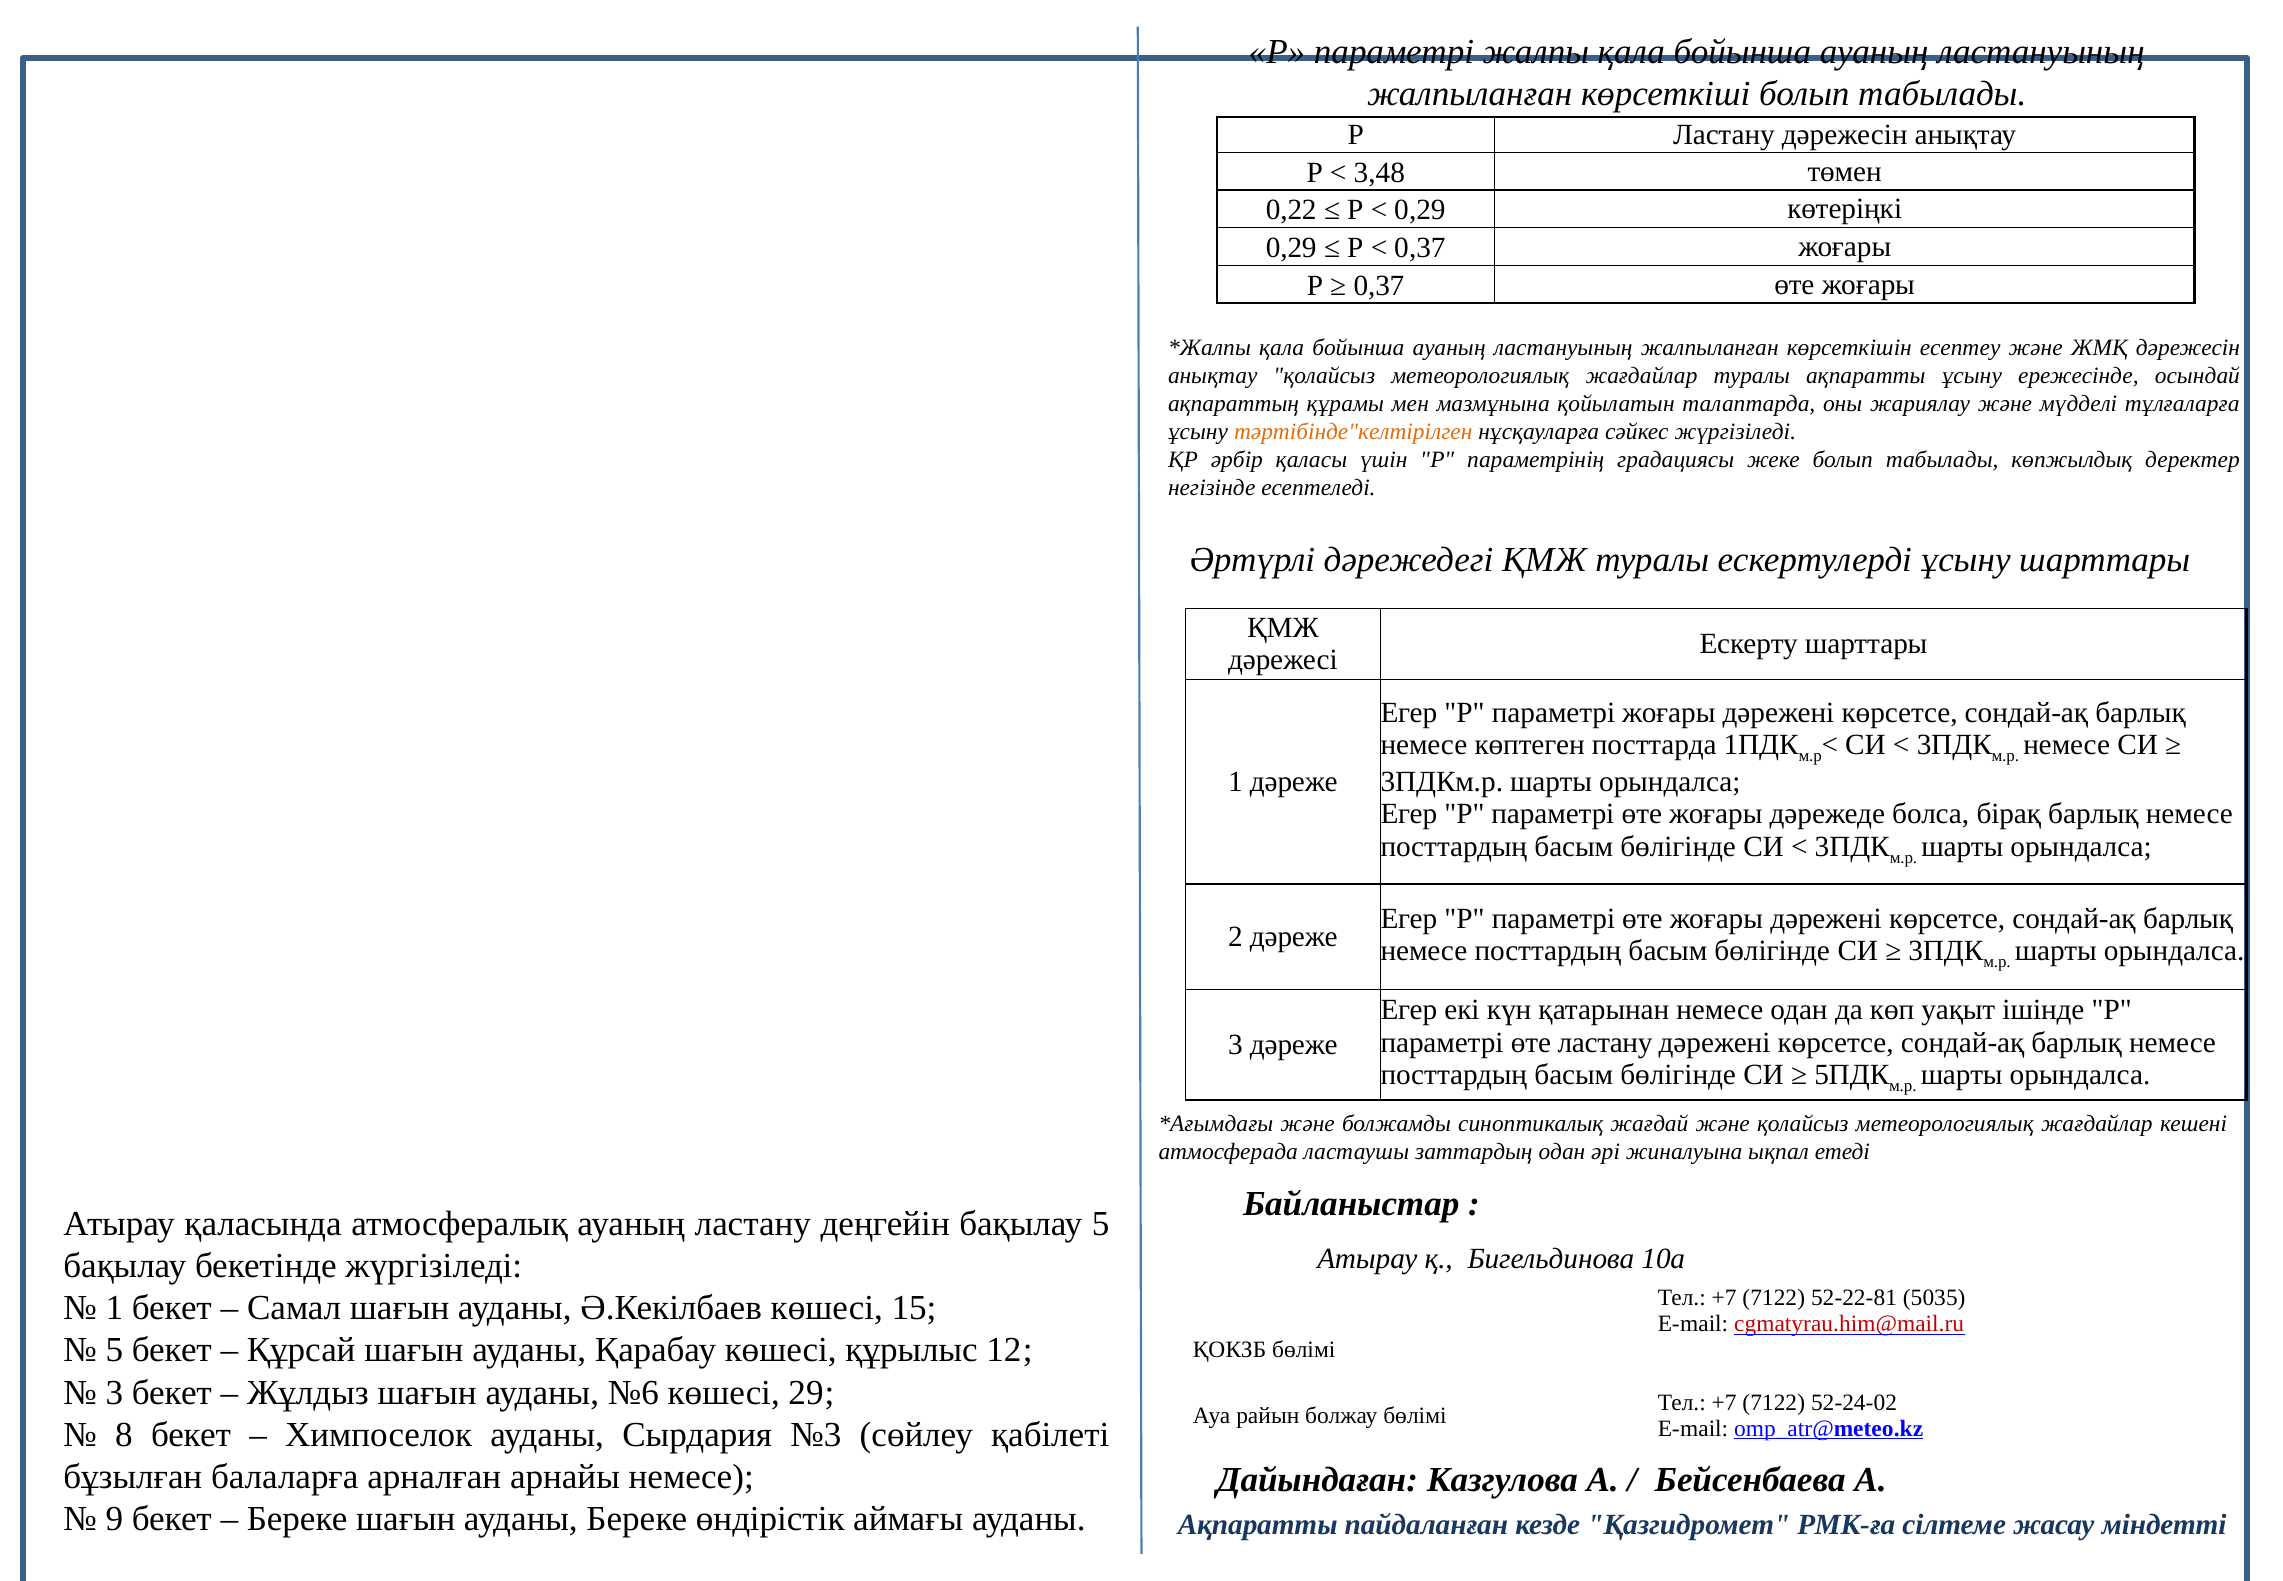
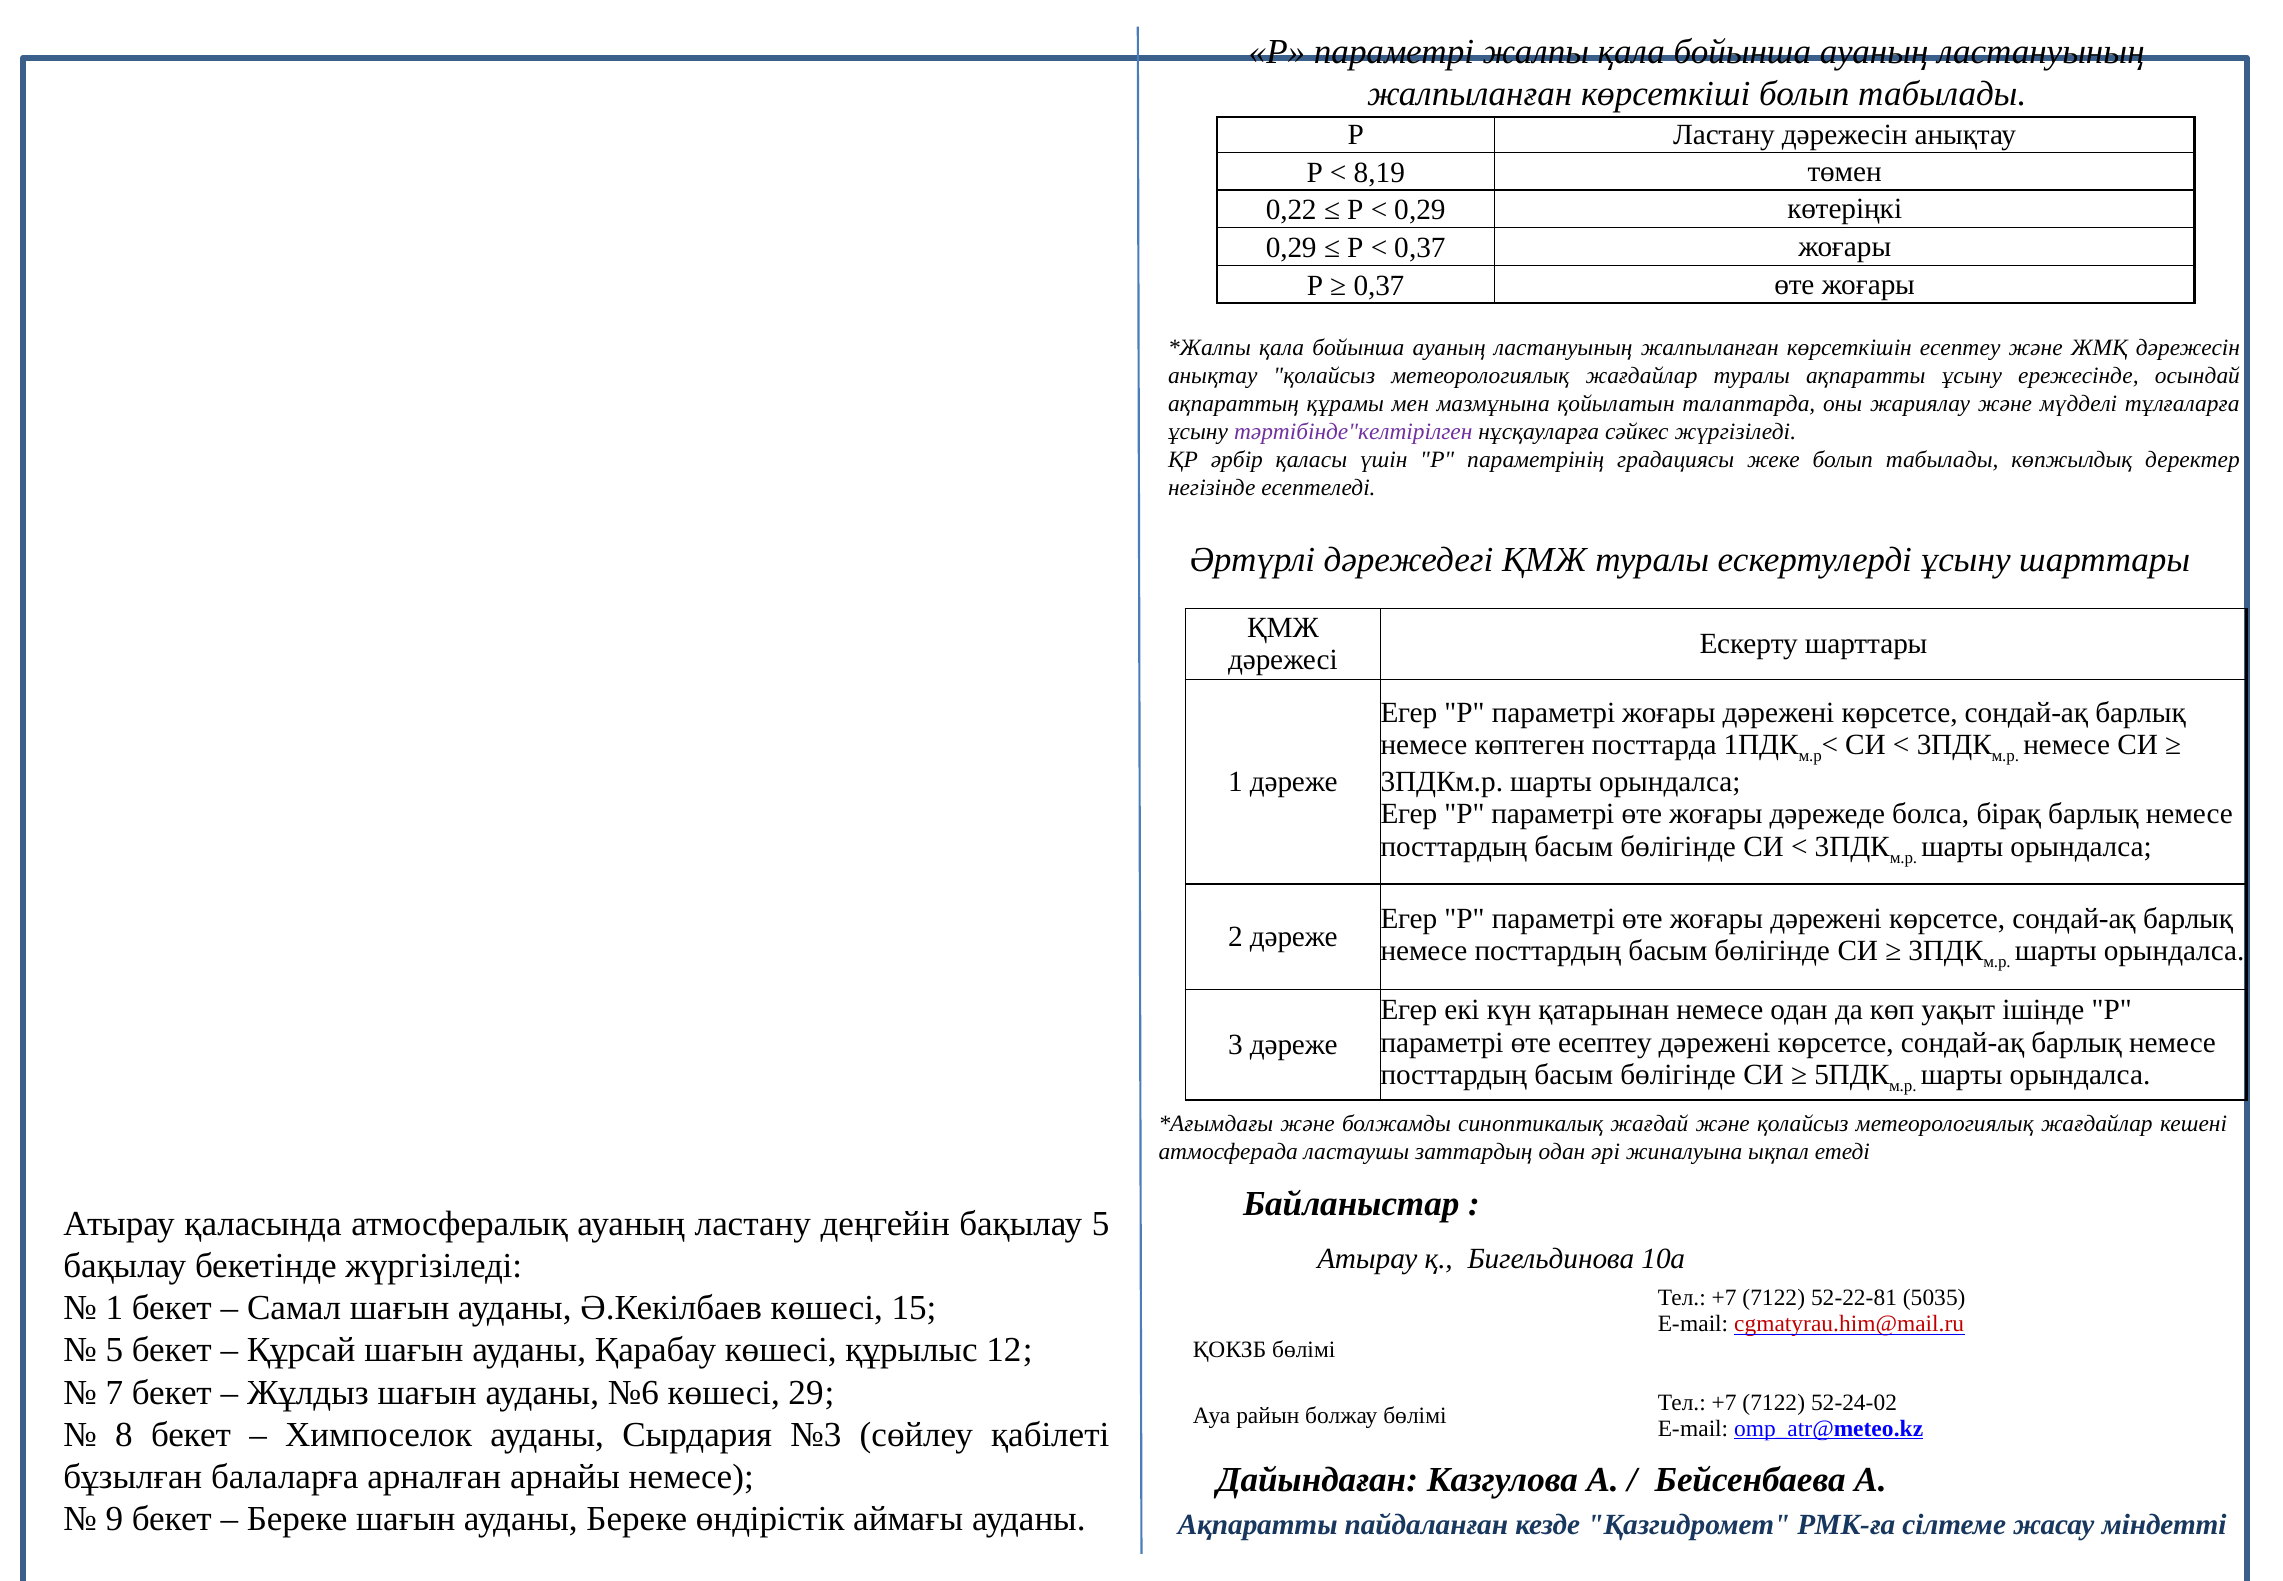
3,48: 3,48 -> 8,19
тәртібінде"келтірілген colour: orange -> purple
өте ластану: ластану -> есептеу
3 at (114, 1392): 3 -> 7
